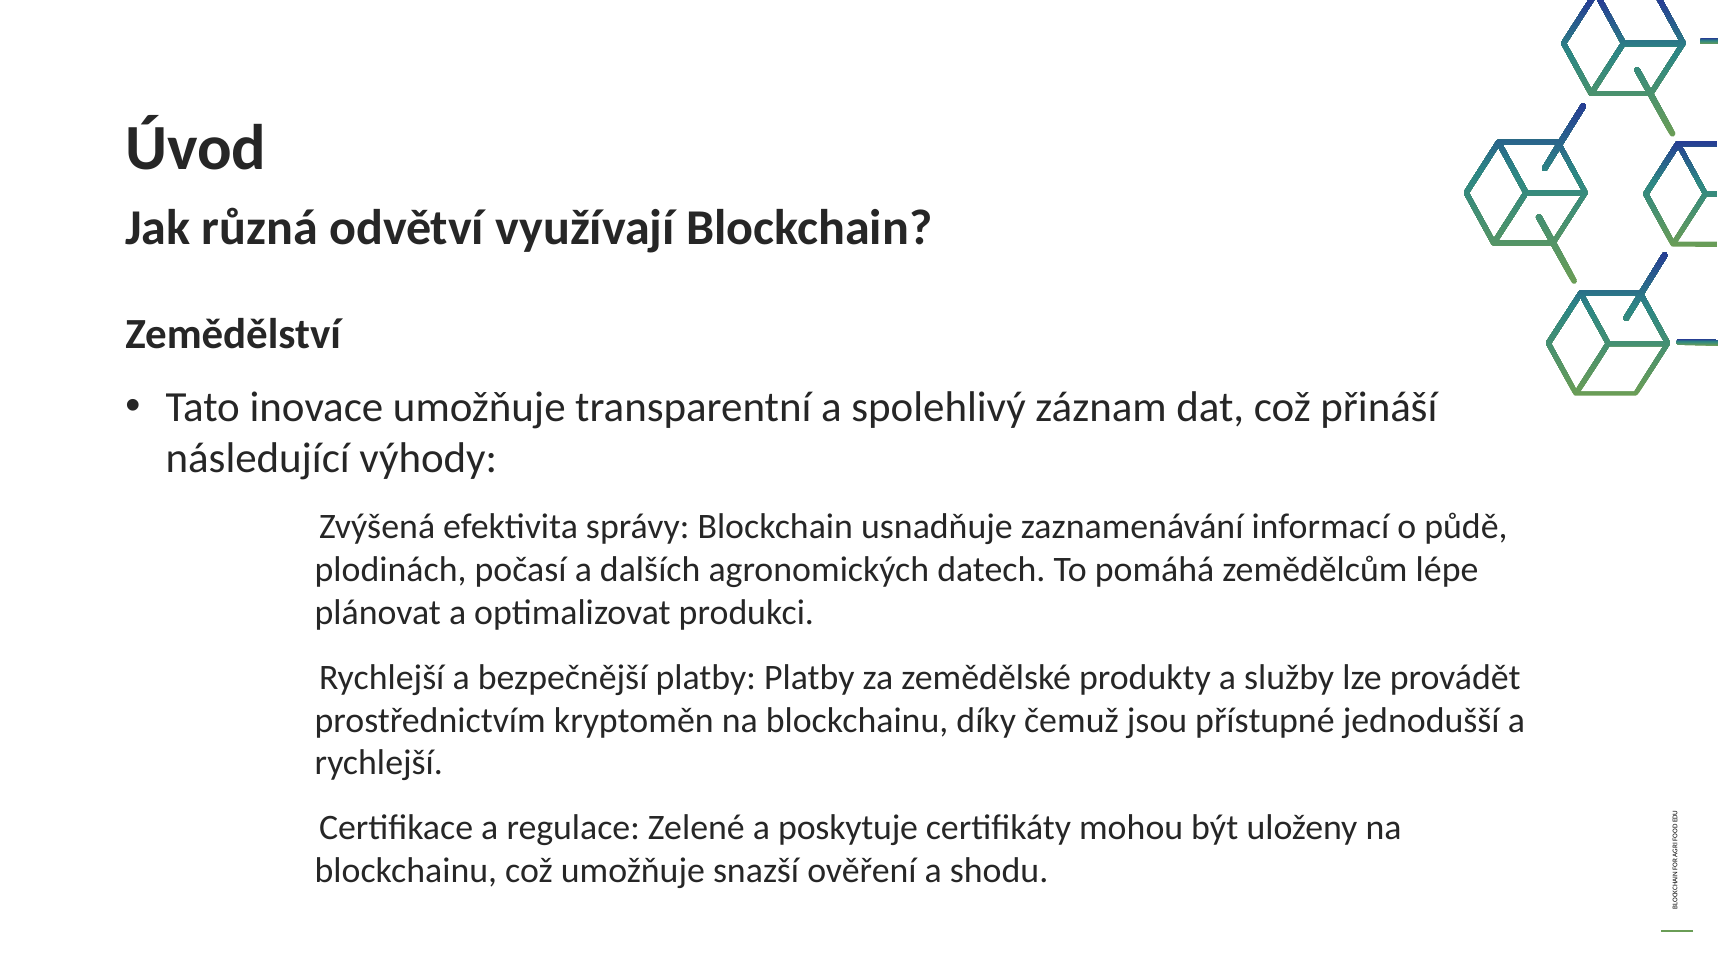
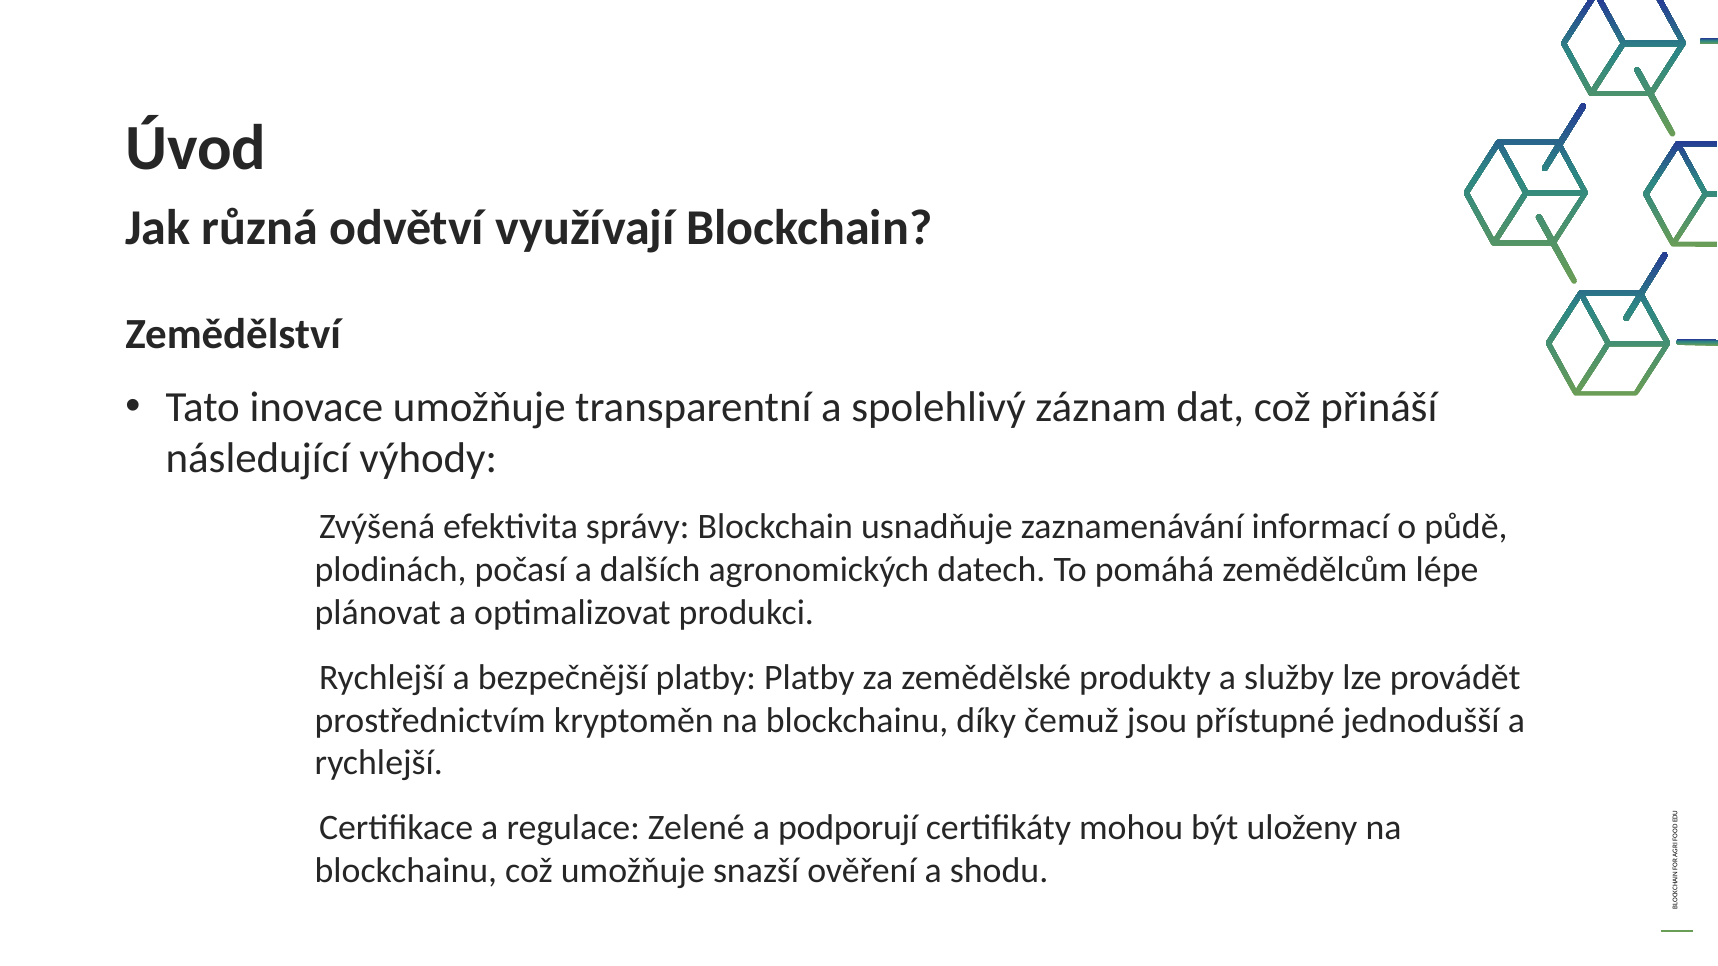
poskytuje: poskytuje -> podporují
